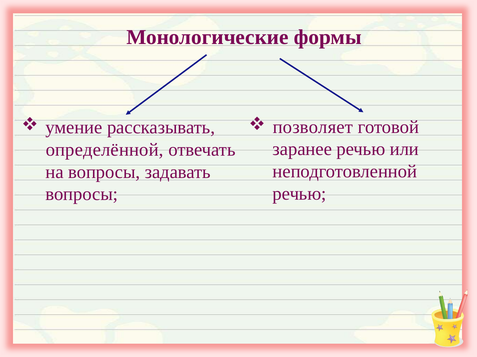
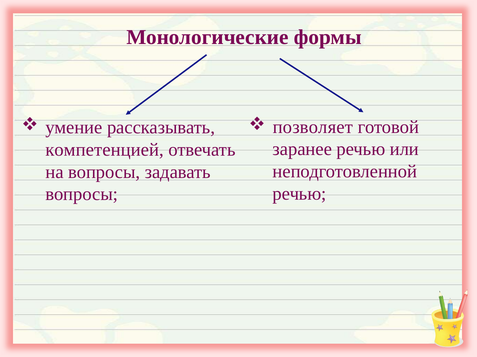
определённой: определённой -> компетенцией
